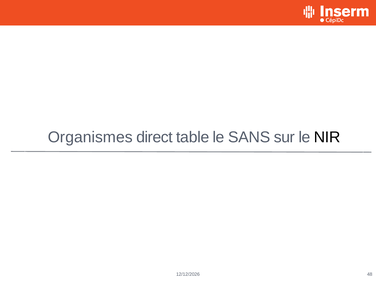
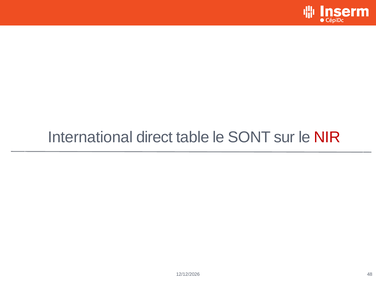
Organismes: Organismes -> International
SANS: SANS -> SONT
NIR colour: black -> red
